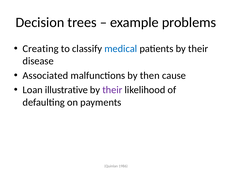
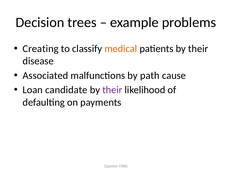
medical colour: blue -> orange
then: then -> path
illustrative: illustrative -> candidate
